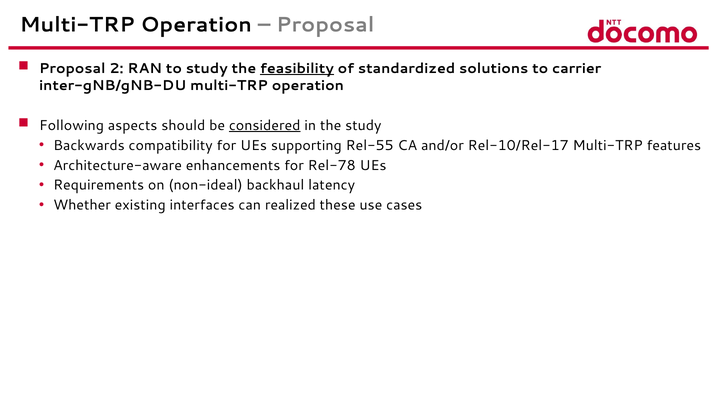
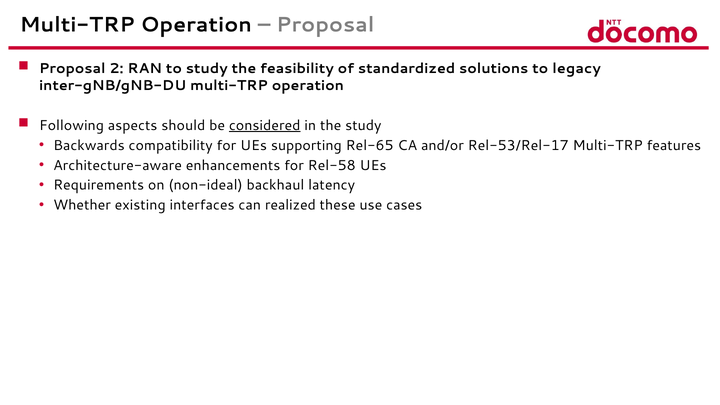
feasibility underline: present -> none
carrier: carrier -> legacy
Rel-55: Rel-55 -> Rel-65
Rel-10/Rel-17: Rel-10/Rel-17 -> Rel-53/Rel-17
Rel-78: Rel-78 -> Rel-58
